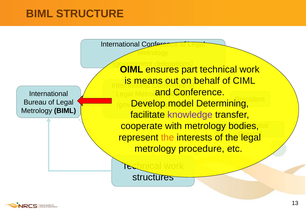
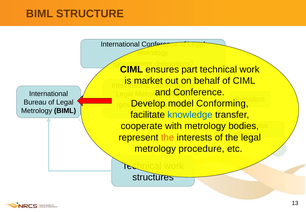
OIML at (132, 70): OIML -> CIML
means: means -> market
Determining: Determining -> Conforming
knowledge colour: purple -> blue
